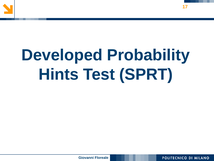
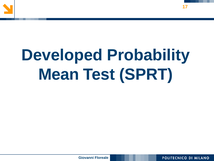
Hints: Hints -> Mean
